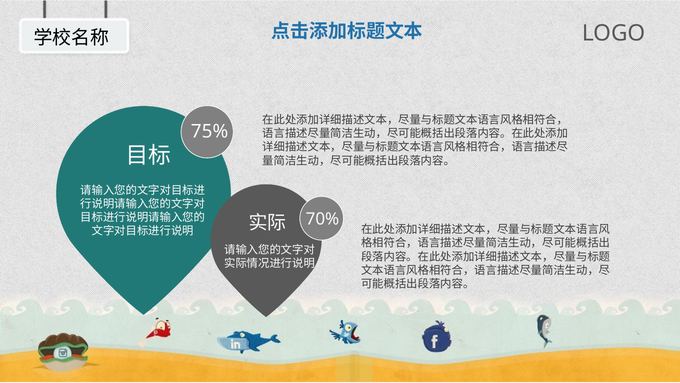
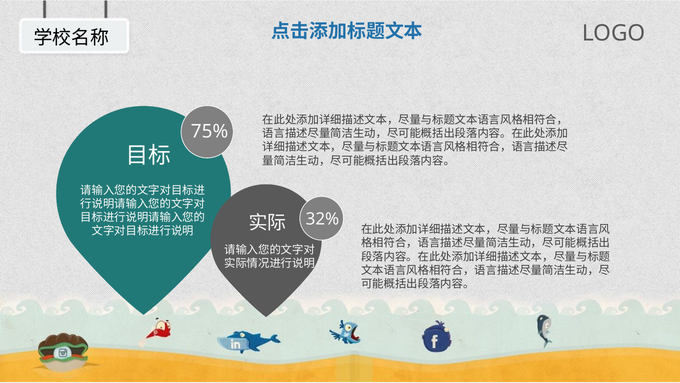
70%: 70% -> 32%
